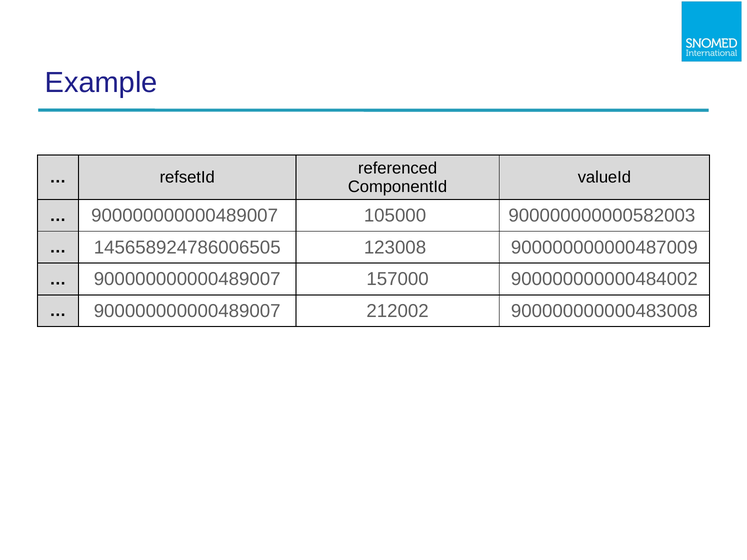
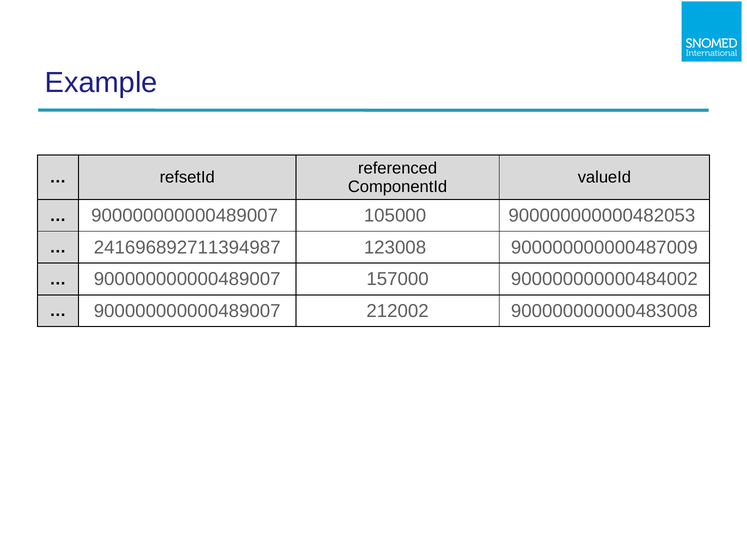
900000000000582003: 900000000000582003 -> 900000000000482053
145658924786006505: 145658924786006505 -> 241696892711394987
